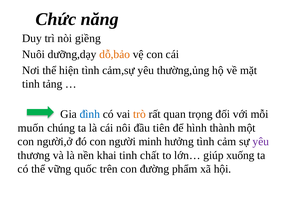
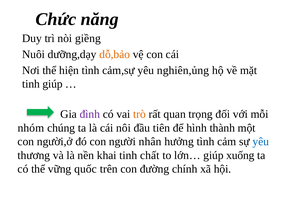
thường,ủng: thường,ủng -> nghiên,ủng
tinh tảng: tảng -> giúp
đình colour: blue -> purple
muốn: muốn -> nhóm
minh: minh -> nhân
yêu at (261, 142) colour: purple -> blue
phẩm: phẩm -> chính
